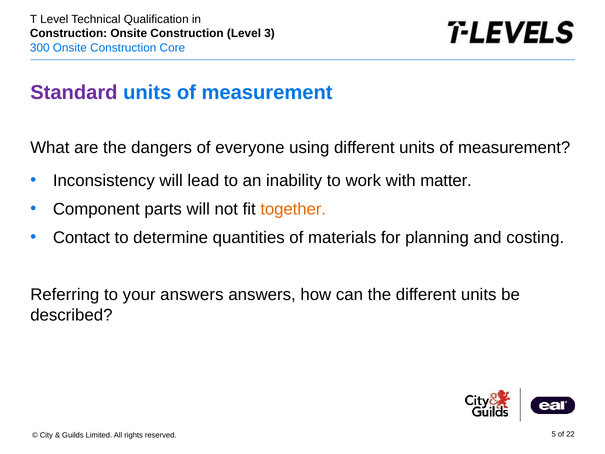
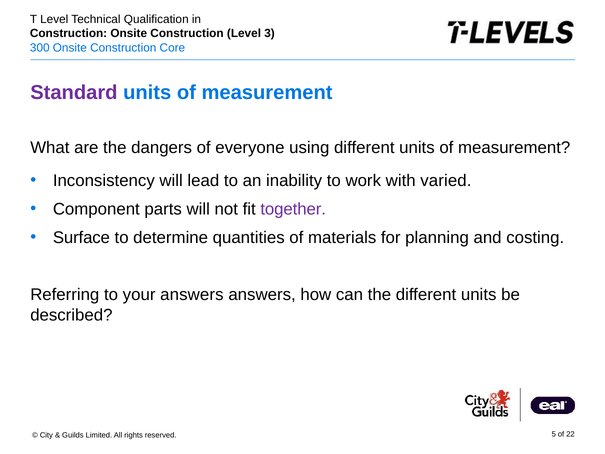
matter: matter -> varied
together colour: orange -> purple
Contact: Contact -> Surface
